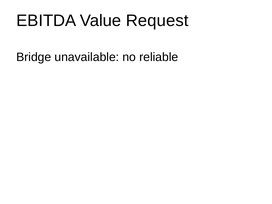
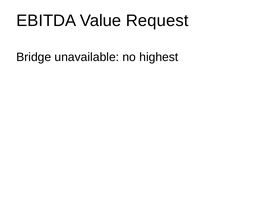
reliable: reliable -> highest
